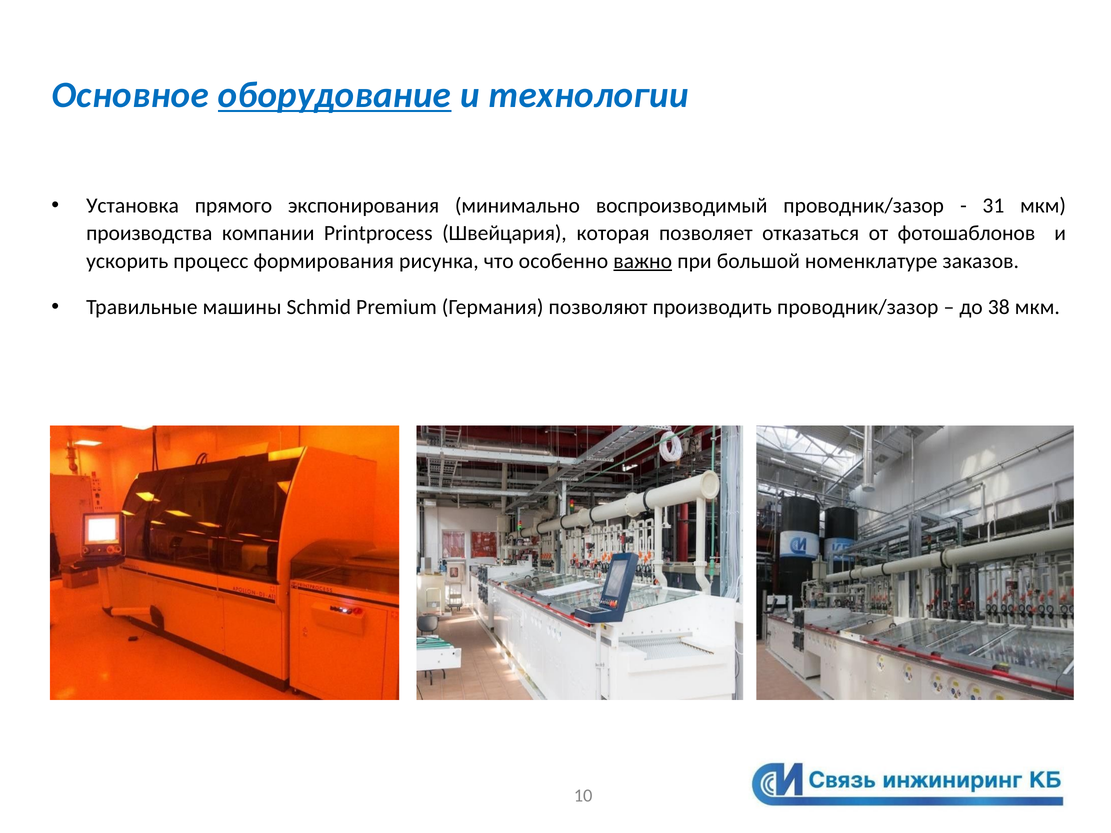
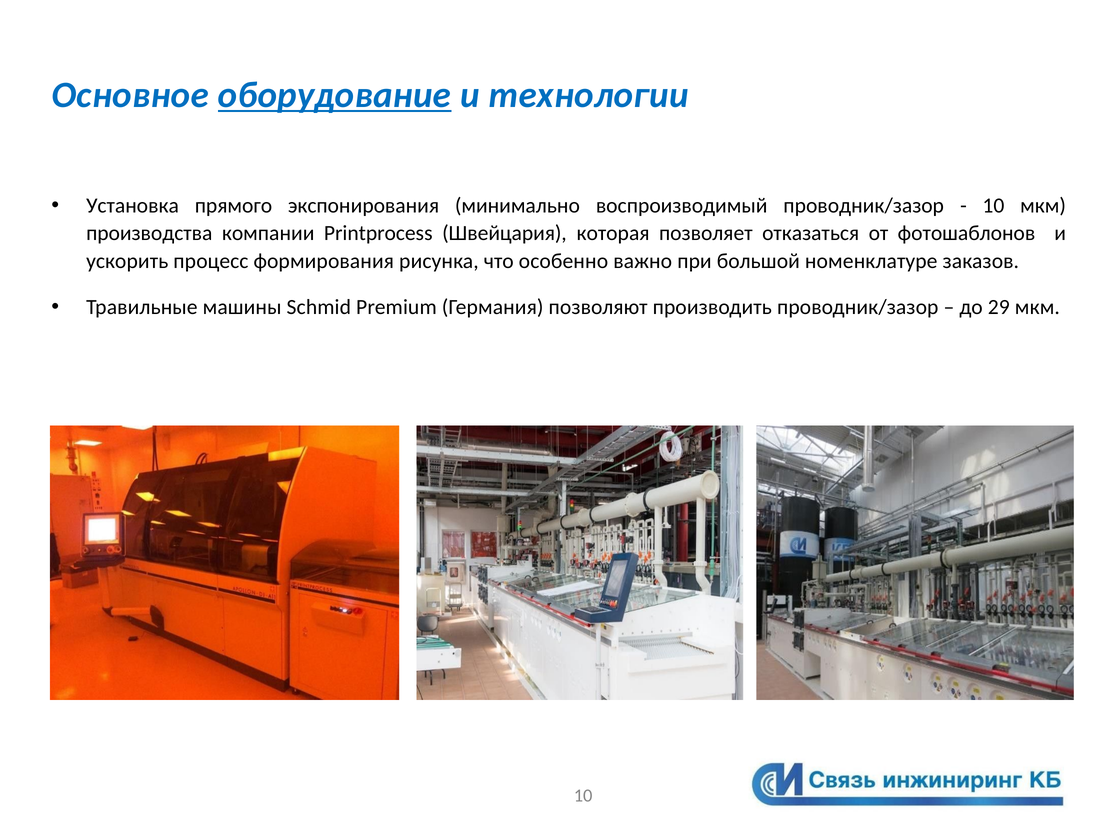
31 at (993, 206): 31 -> 10
важно underline: present -> none
38: 38 -> 29
